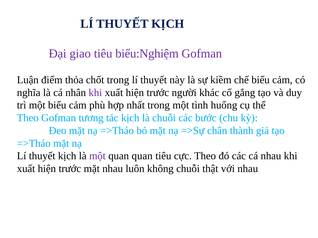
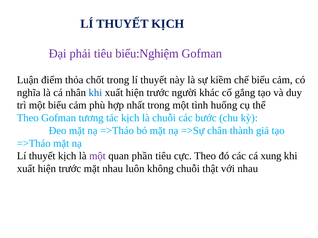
giao: giao -> phải
khi at (95, 93) colour: purple -> blue
quan quan: quan -> phần
cá nhau: nhau -> xung
